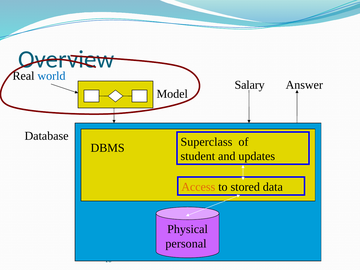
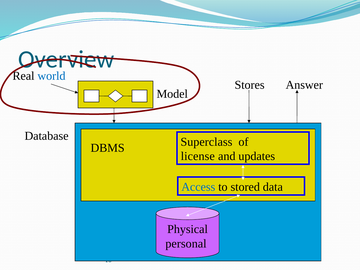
Salary: Salary -> Stores
student: student -> license
Access colour: orange -> blue
